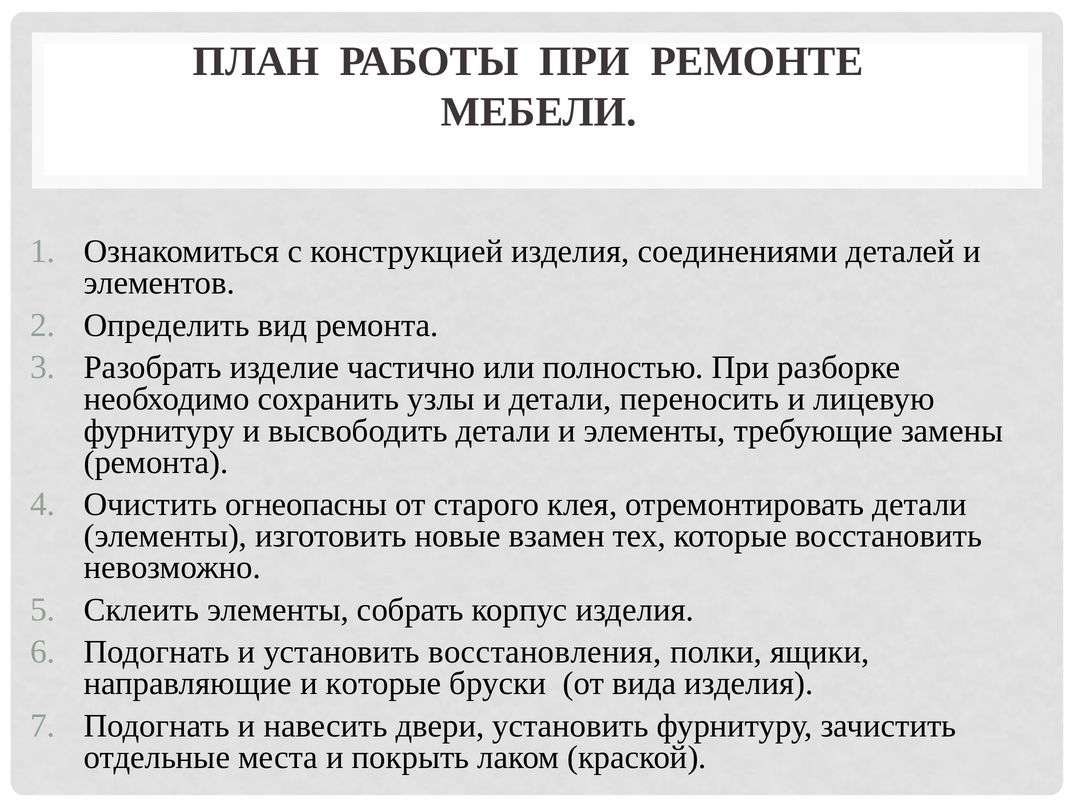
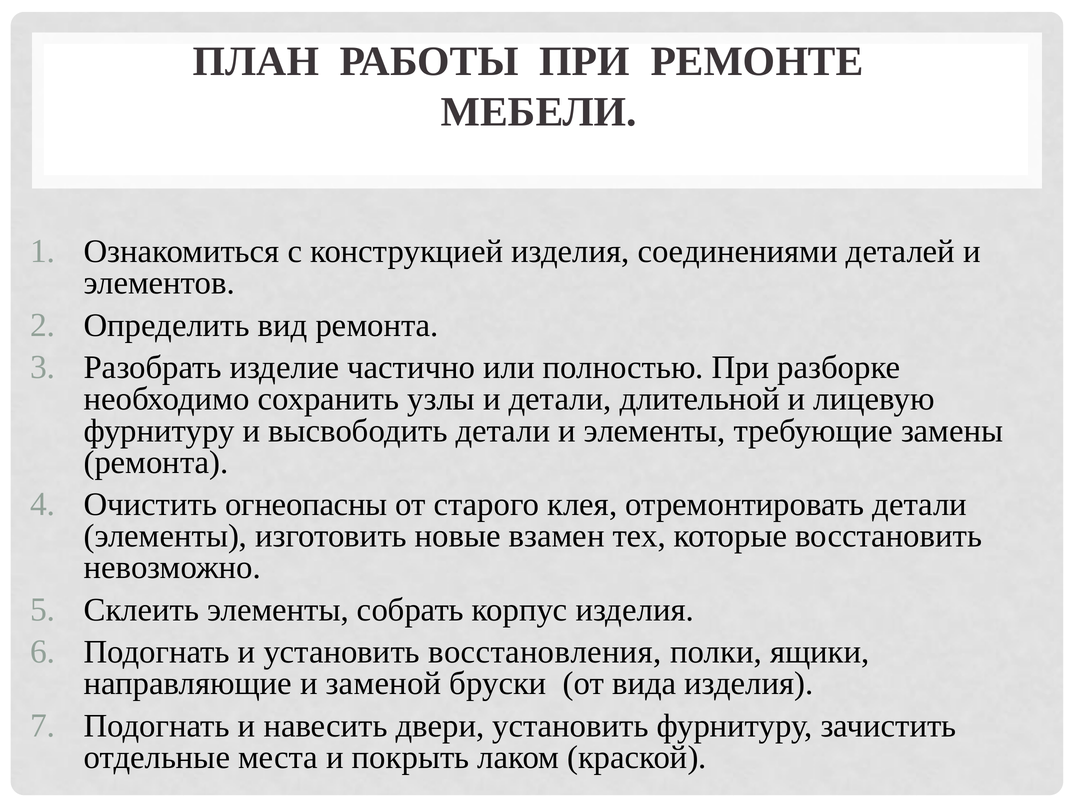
переносить: переносить -> длительной
и которые: которые -> заменой
